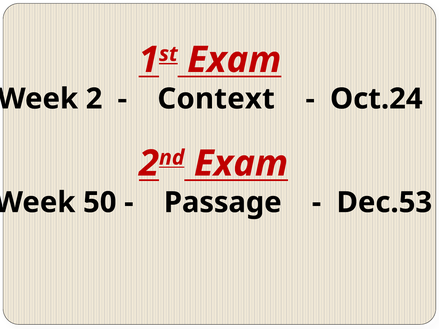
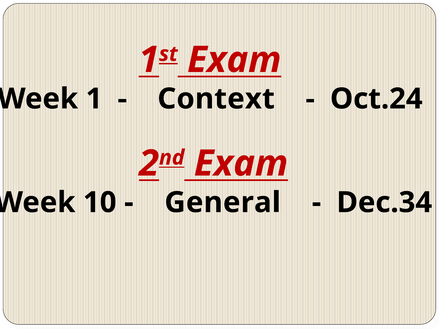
2 at (94, 99): 2 -> 1
50: 50 -> 10
Passage: Passage -> General
Dec.53: Dec.53 -> Dec.34
